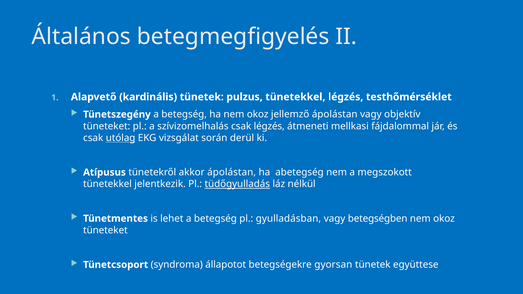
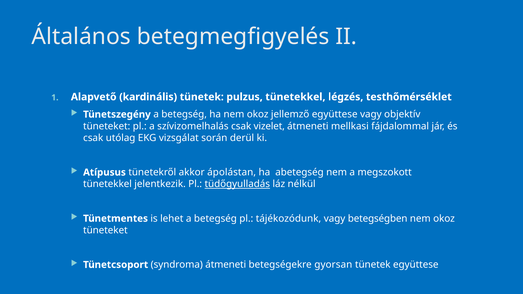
jellemző ápolástan: ápolástan -> együttese
csak légzés: légzés -> vizelet
utólag underline: present -> none
gyulladásban: gyulladásban -> tájékozódunk
syndroma állapotot: állapotot -> átmeneti
